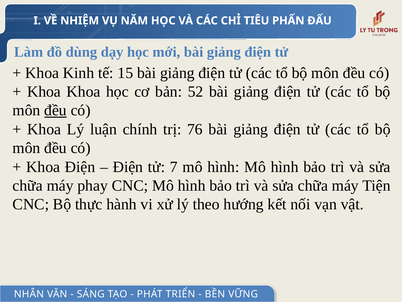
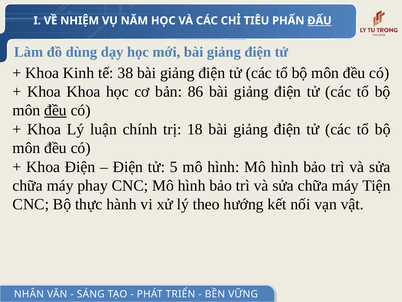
ĐẤU underline: none -> present
15: 15 -> 38
52: 52 -> 86
76: 76 -> 18
7: 7 -> 5
